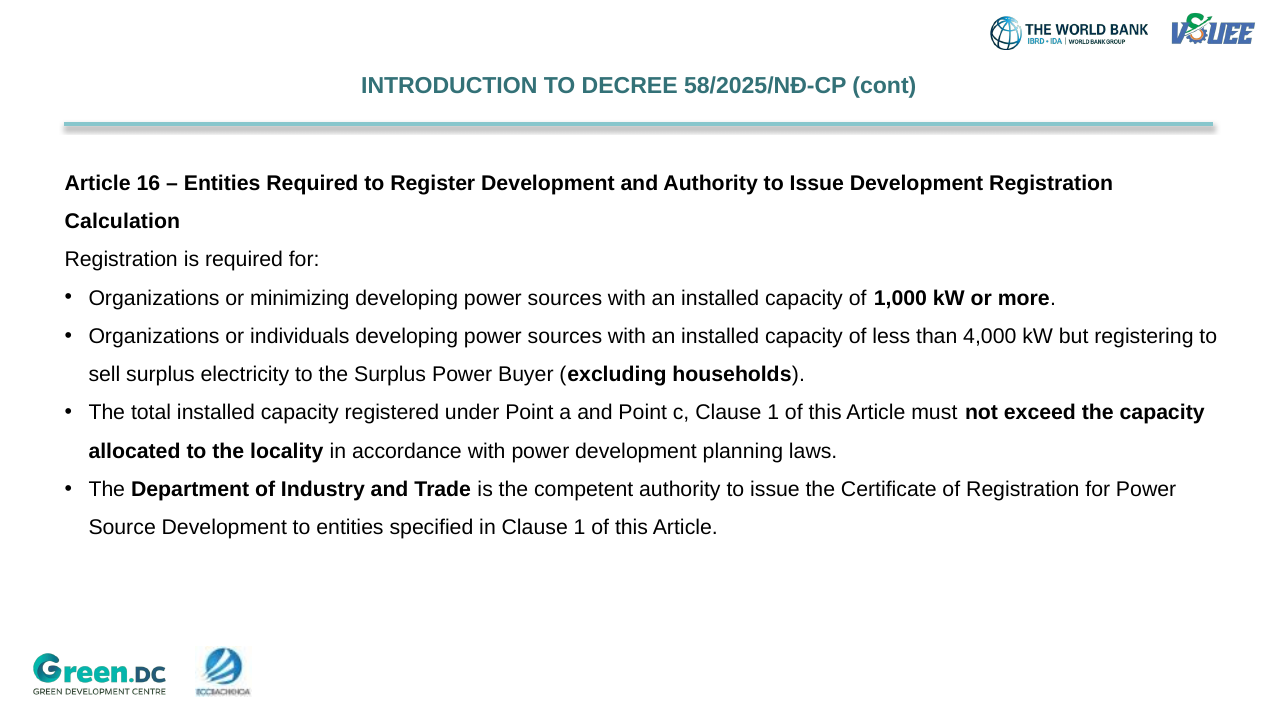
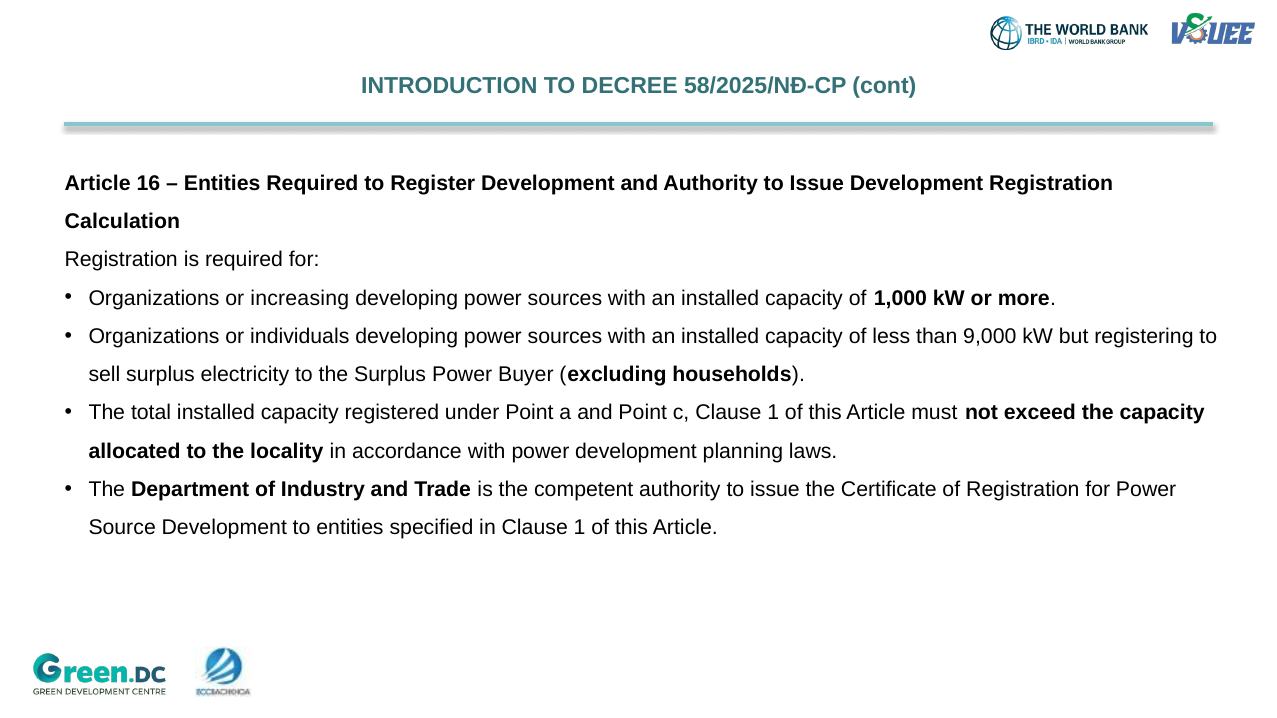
minimizing: minimizing -> increasing
4,000: 4,000 -> 9,000
